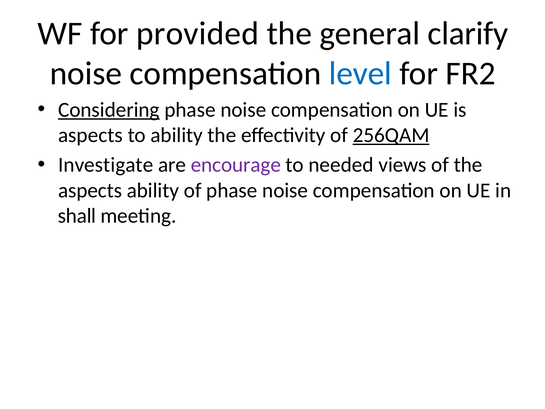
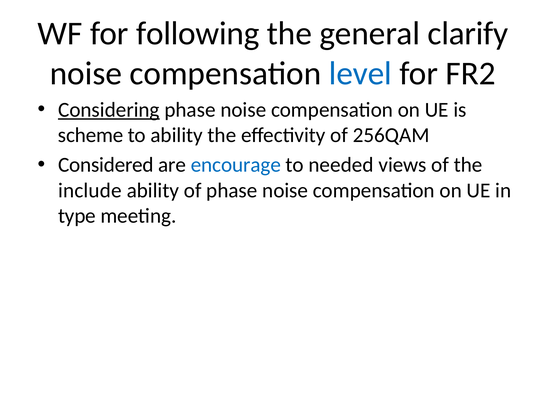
provided: provided -> following
aspects at (90, 135): aspects -> scheme
256QAM underline: present -> none
Investigate: Investigate -> Considered
encourage colour: purple -> blue
aspects at (90, 190): aspects -> include
shall: shall -> type
